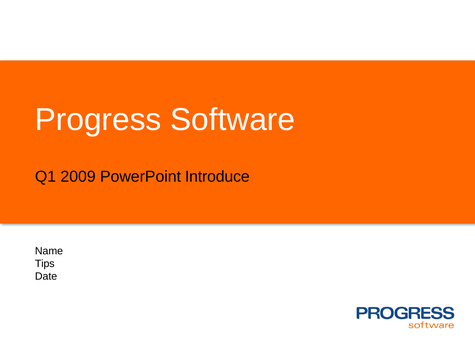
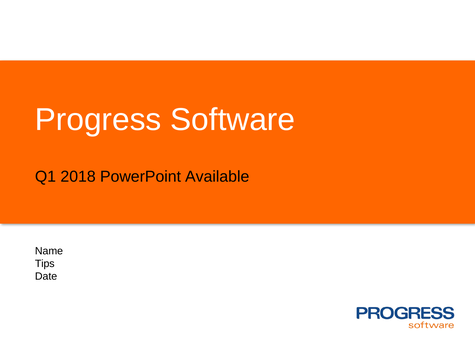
2009: 2009 -> 2018
Introduce: Introduce -> Available
